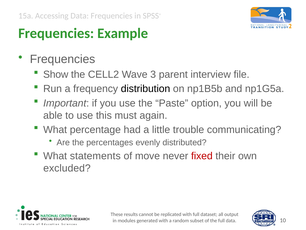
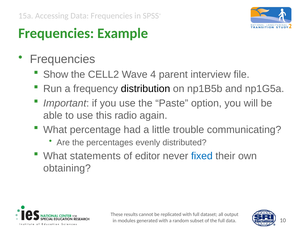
3: 3 -> 4
must: must -> radio
move: move -> editor
fixed colour: red -> blue
excluded: excluded -> obtaining
